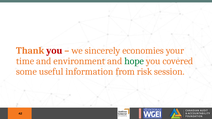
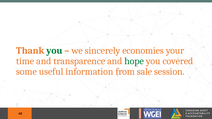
you at (54, 51) colour: red -> green
environment: environment -> transparence
risk: risk -> sale
